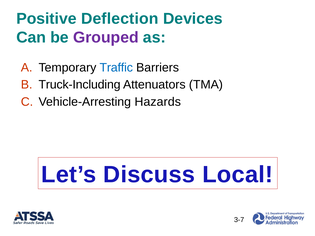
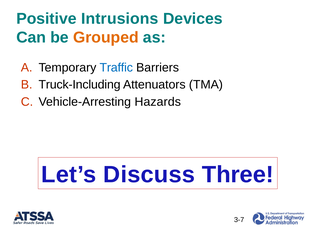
Deflection: Deflection -> Intrusions
Grouped colour: purple -> orange
Local: Local -> Three
